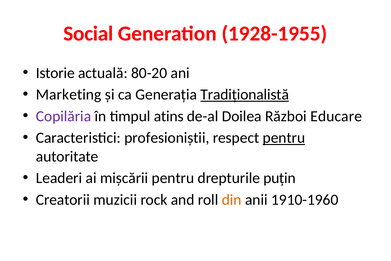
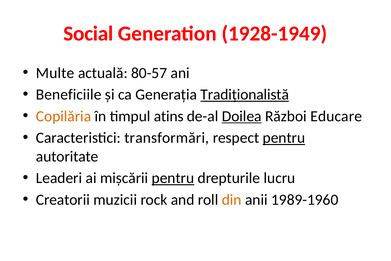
1928-1955: 1928-1955 -> 1928-1949
Istorie: Istorie -> Multe
80-20: 80-20 -> 80-57
Marketing: Marketing -> Beneficiile
Copilăria colour: purple -> orange
Doilea underline: none -> present
profesioniștii: profesioniștii -> transformări
pentru at (173, 178) underline: none -> present
puțin: puțin -> lucru
1910-1960: 1910-1960 -> 1989-1960
